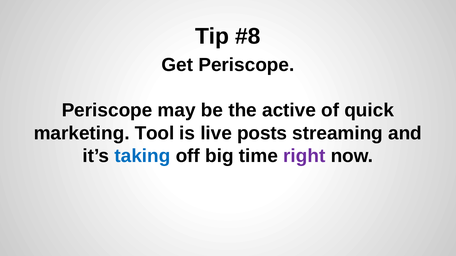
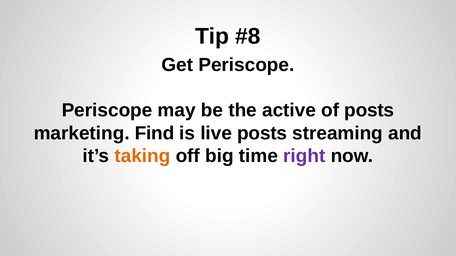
of quick: quick -> posts
Tool: Tool -> Find
taking colour: blue -> orange
